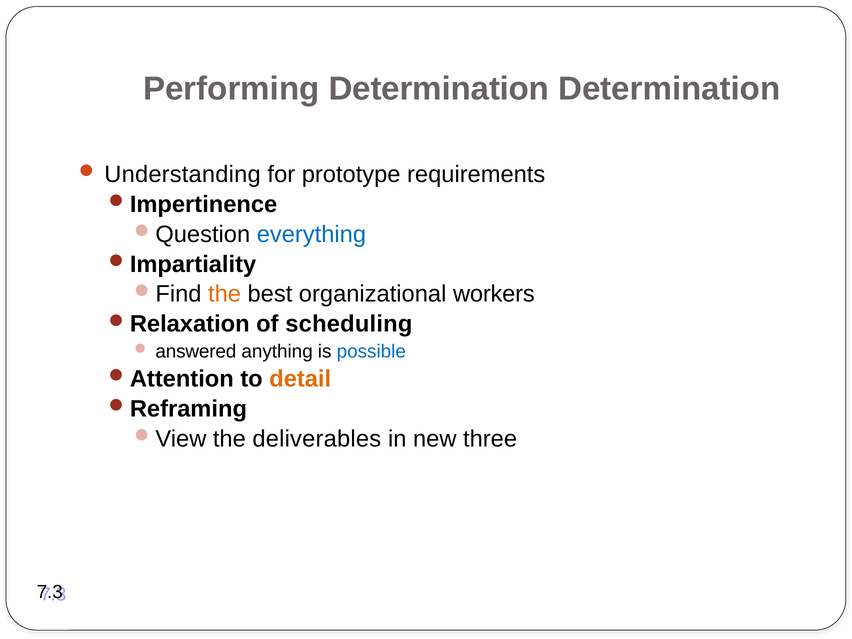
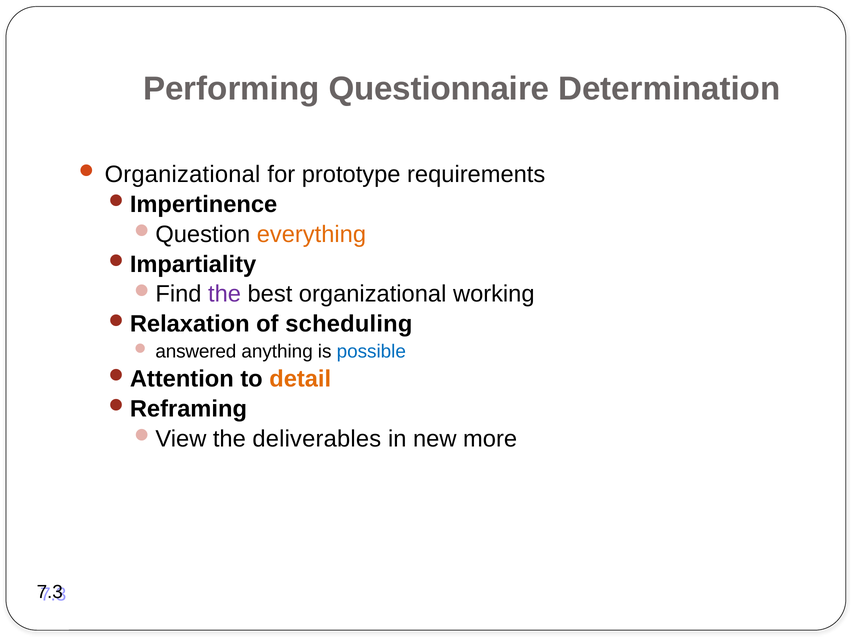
Performing Determination: Determination -> Questionnaire
Understanding at (183, 174): Understanding -> Organizational
everything colour: blue -> orange
the at (225, 294) colour: orange -> purple
workers: workers -> working
three: three -> more
